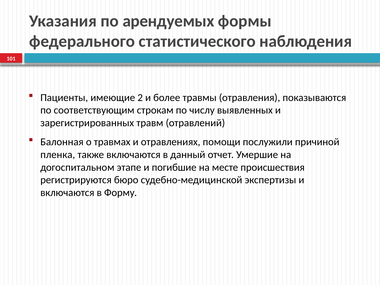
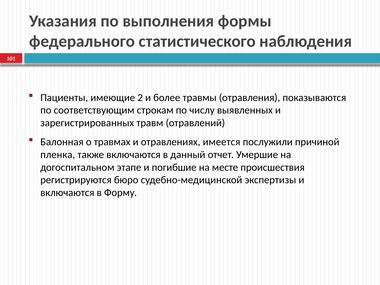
арендуемых: арендуемых -> выполнения
помощи: помощи -> имеется
